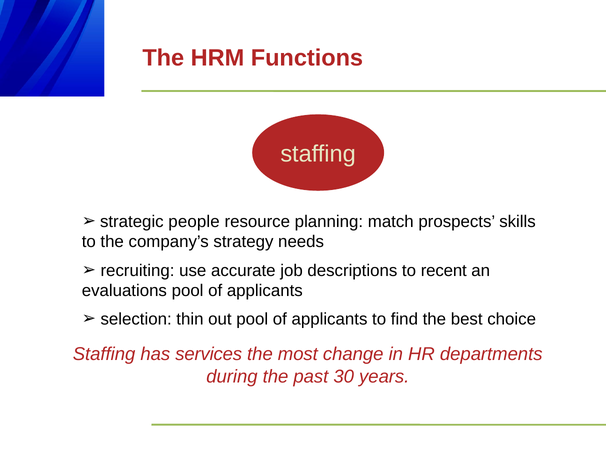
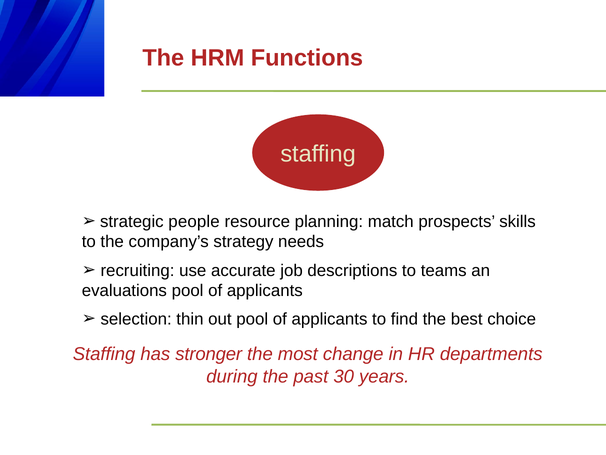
recent: recent -> teams
services: services -> stronger
